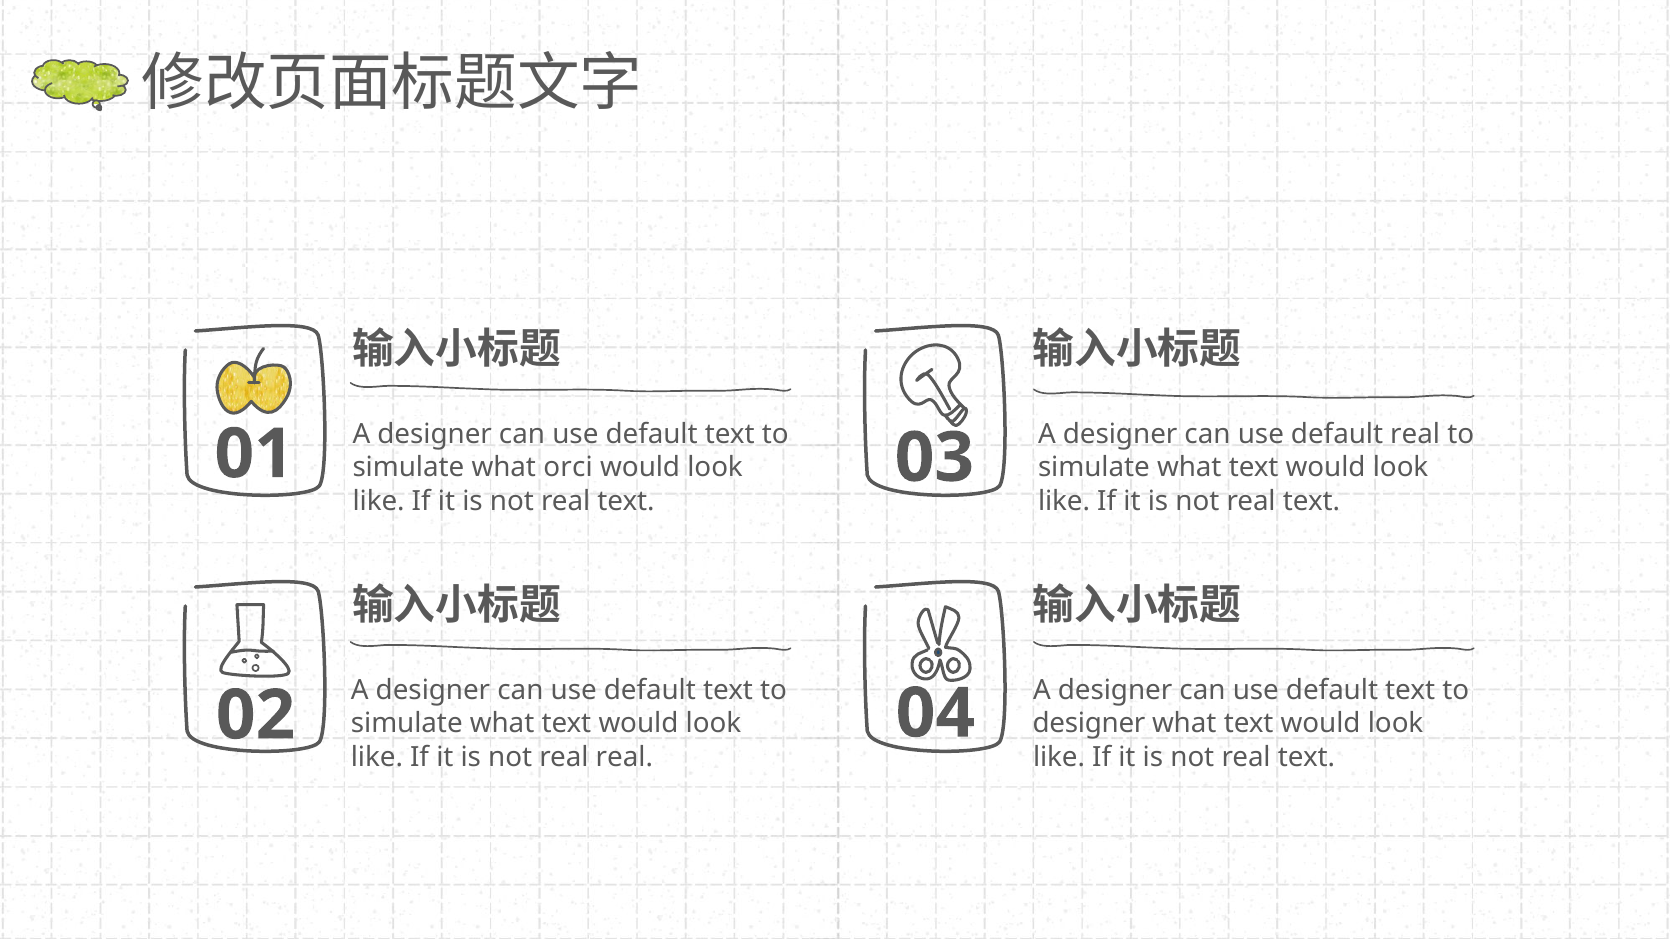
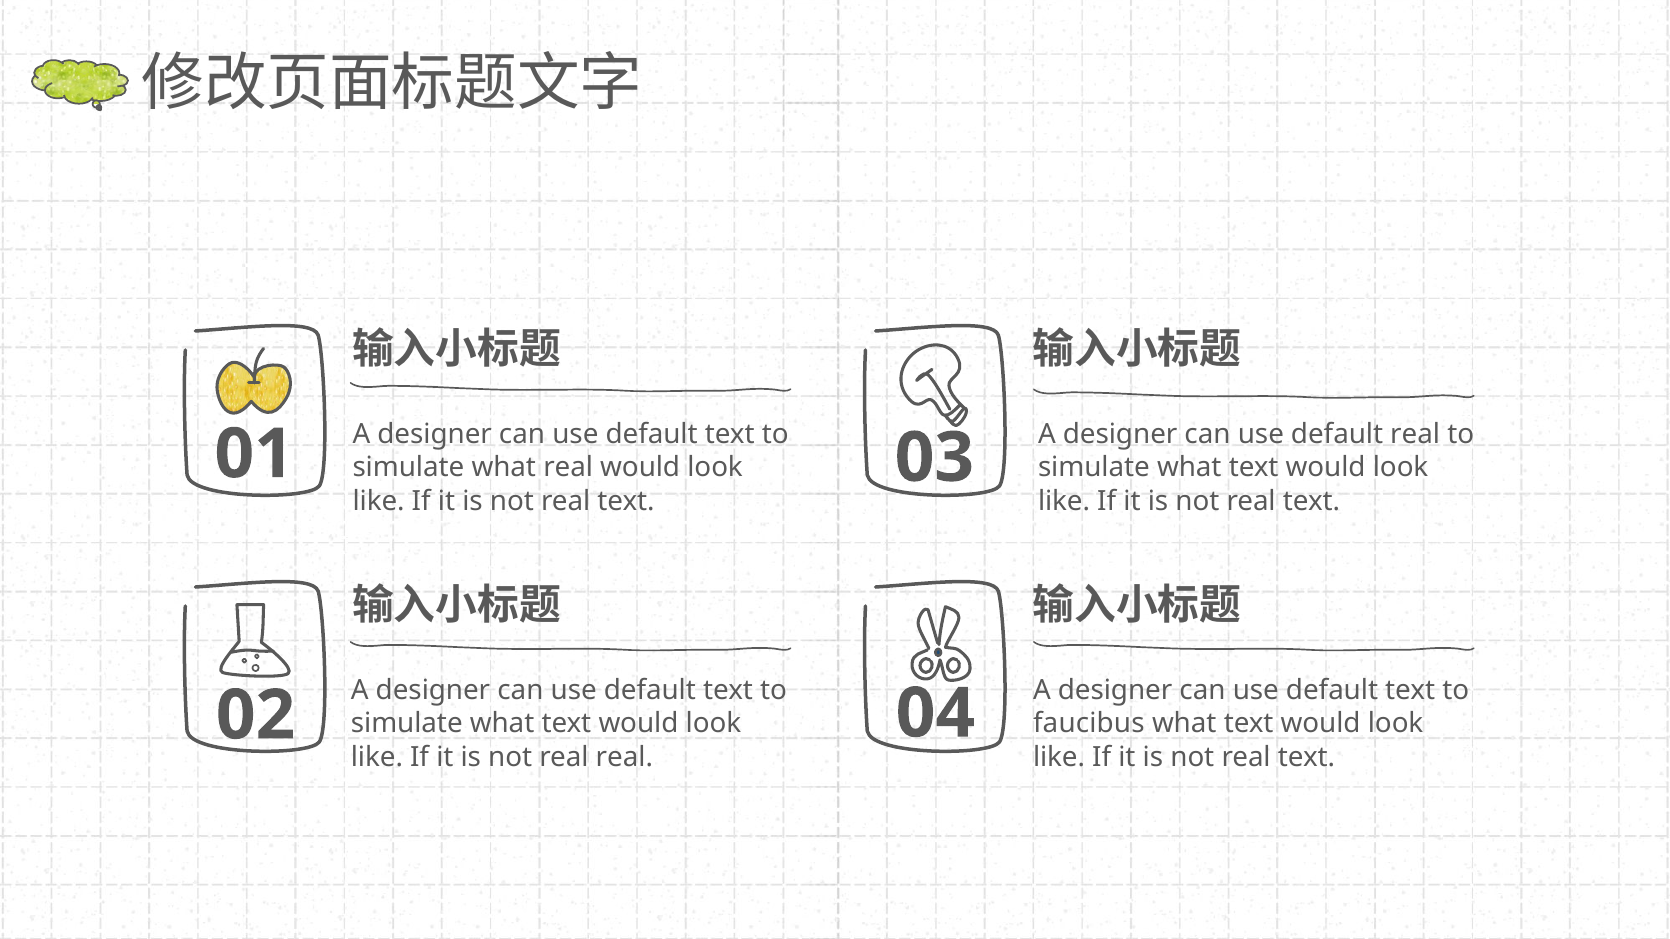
what orci: orci -> real
designer at (1089, 724): designer -> faucibus
